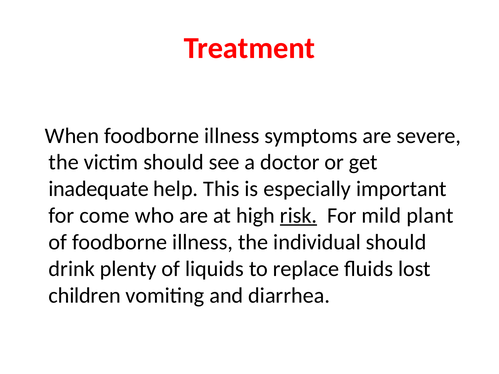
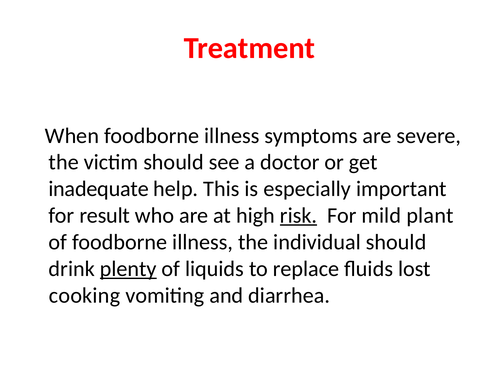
come: come -> result
plenty underline: none -> present
children: children -> cooking
